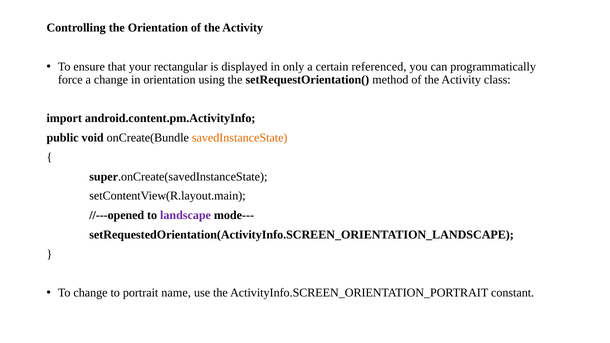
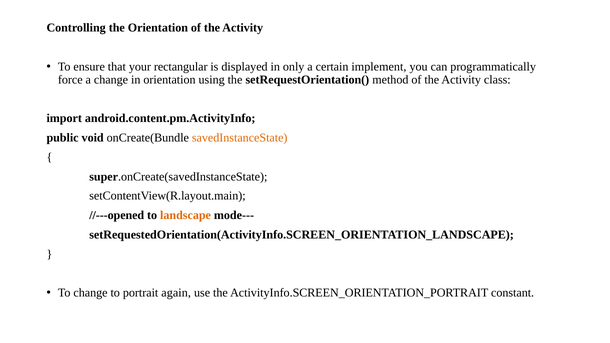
referenced: referenced -> implement
landscape colour: purple -> orange
name: name -> again
